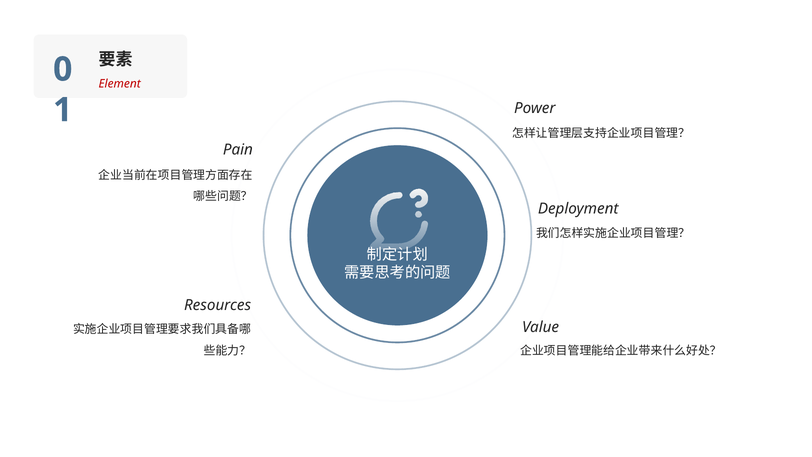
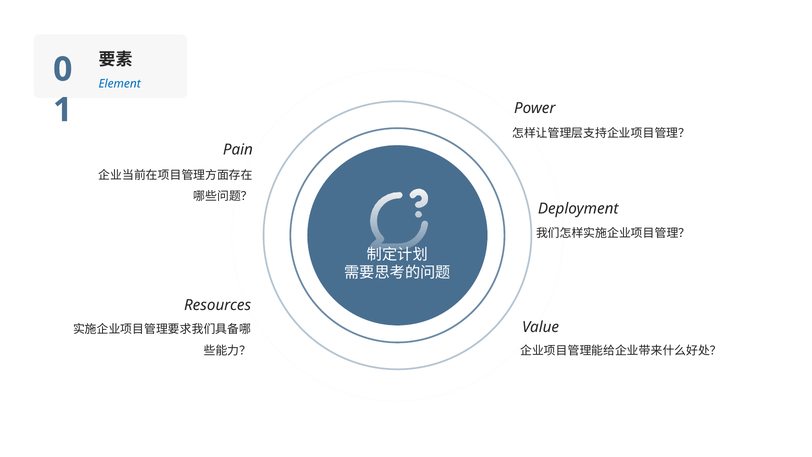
Element colour: red -> blue
